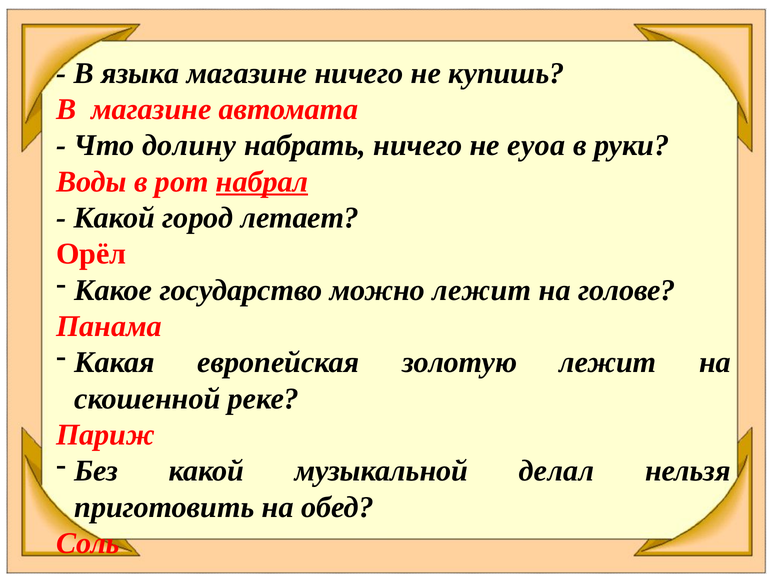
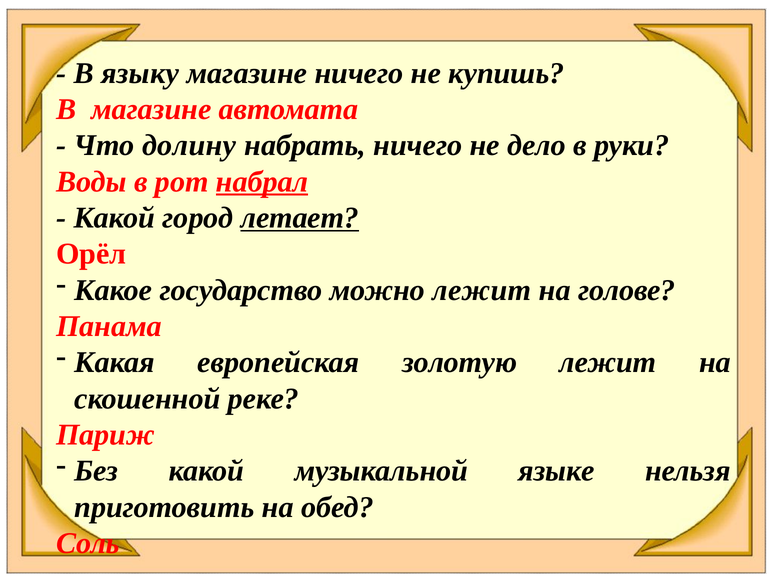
языка: языка -> языку
еуоа: еуоа -> дело
летает underline: none -> present
делал: делал -> языке
